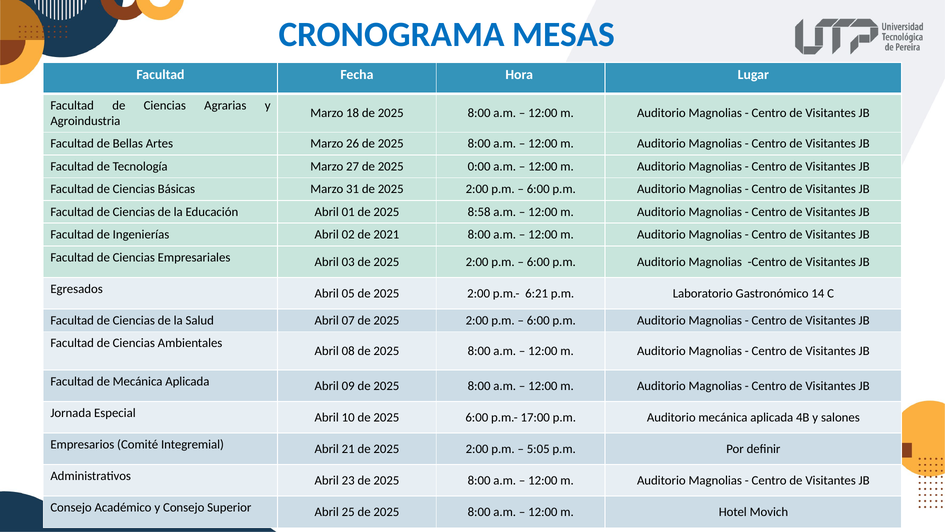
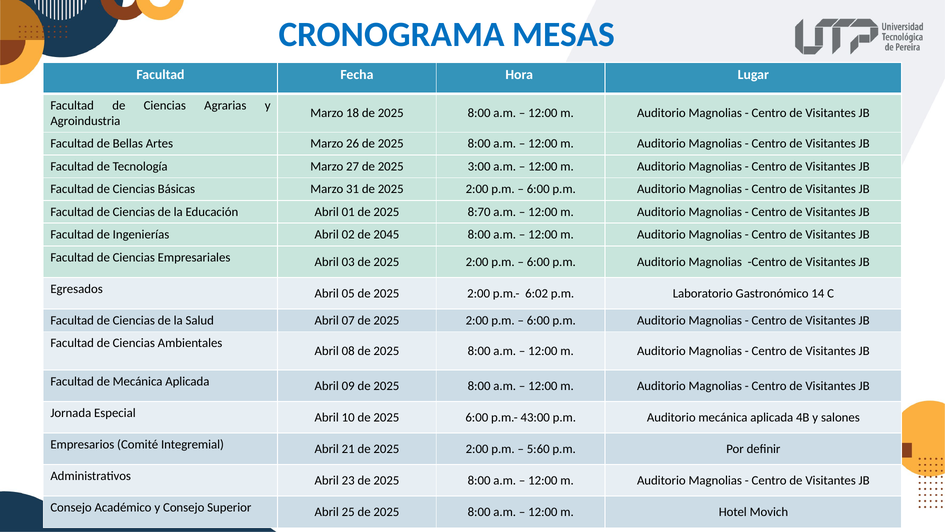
0:00: 0:00 -> 3:00
8:58: 8:58 -> 8:70
2021: 2021 -> 2045
6:21: 6:21 -> 6:02
17:00: 17:00 -> 43:00
5:05: 5:05 -> 5:60
